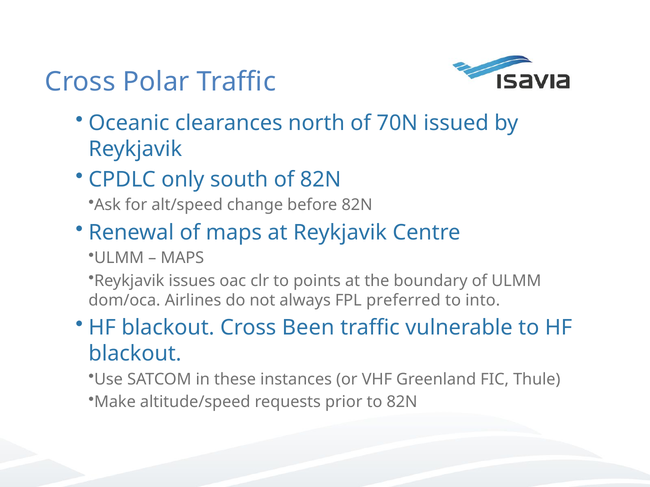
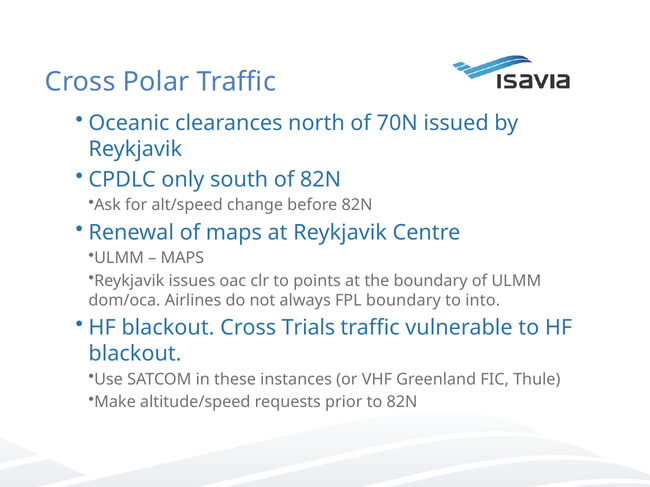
FPL preferred: preferred -> boundary
Been: Been -> Trials
